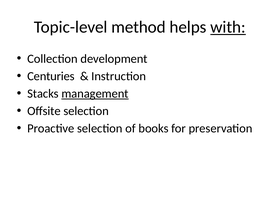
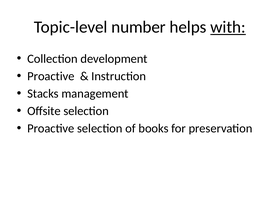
method: method -> number
Centuries at (51, 76): Centuries -> Proactive
management underline: present -> none
